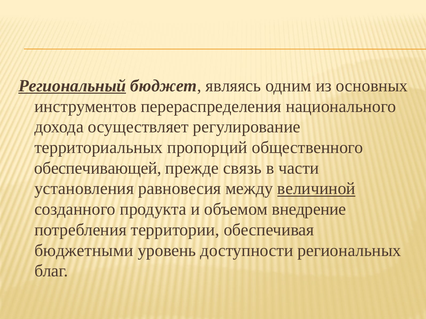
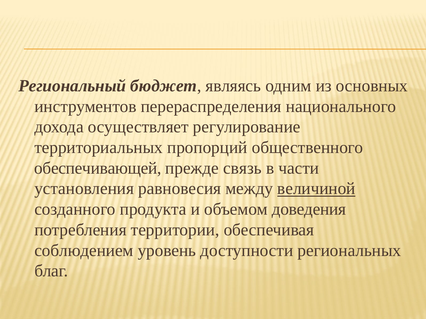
Региональный underline: present -> none
внедрение: внедрение -> доведения
бюджетными: бюджетными -> соблюдением
